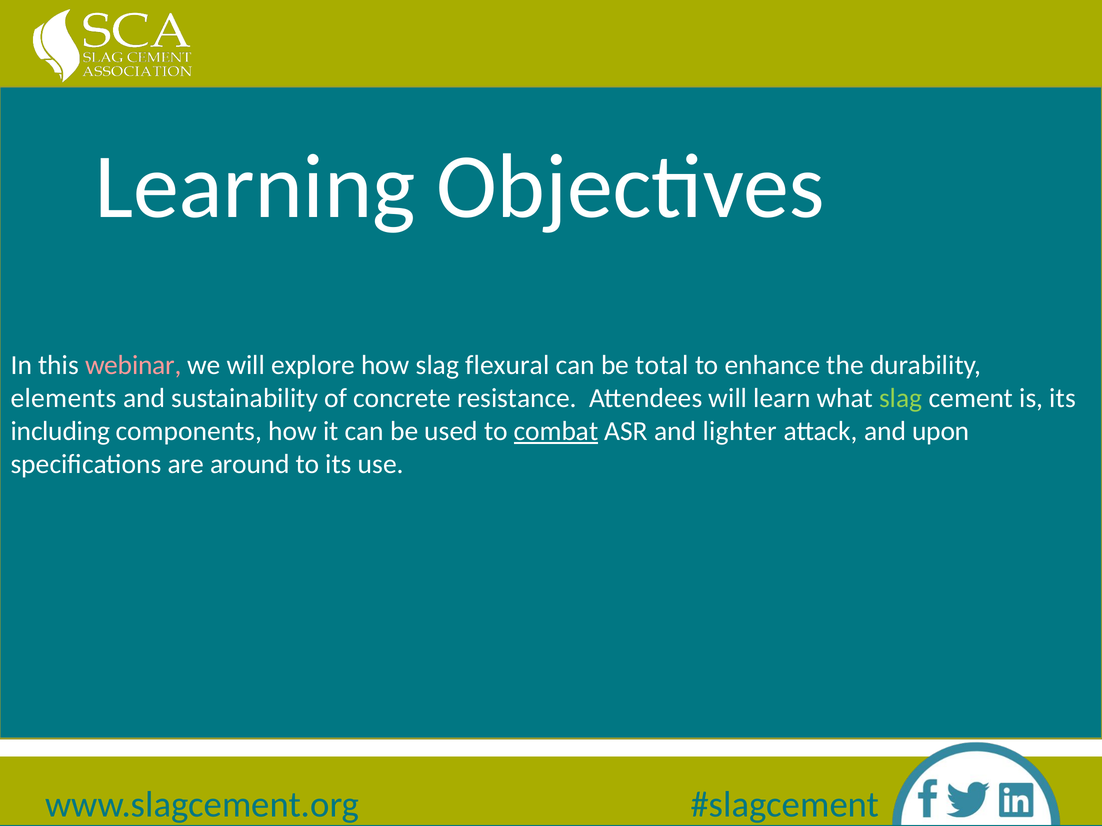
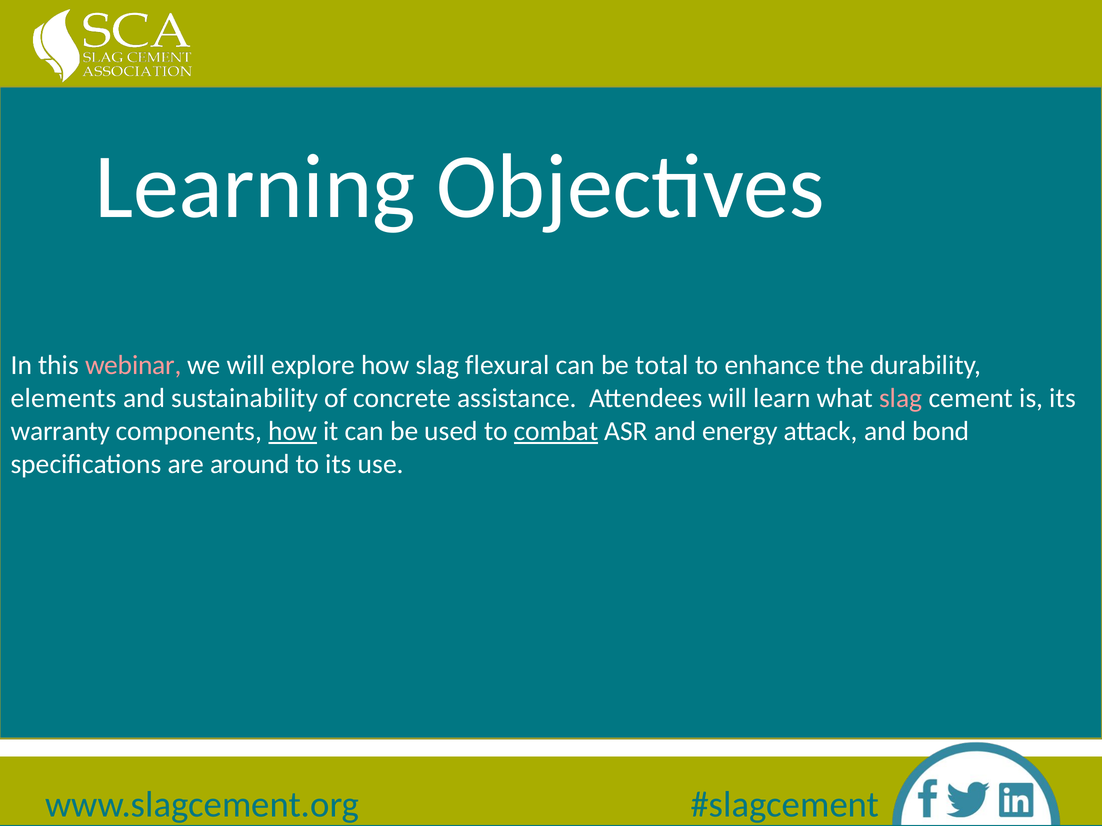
resistance: resistance -> assistance
slag at (901, 398) colour: light green -> pink
including: including -> warranty
how at (293, 431) underline: none -> present
lighter: lighter -> energy
upon: upon -> bond
